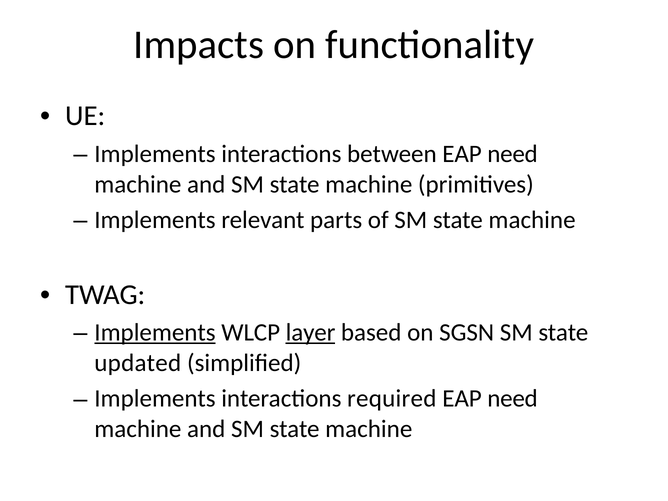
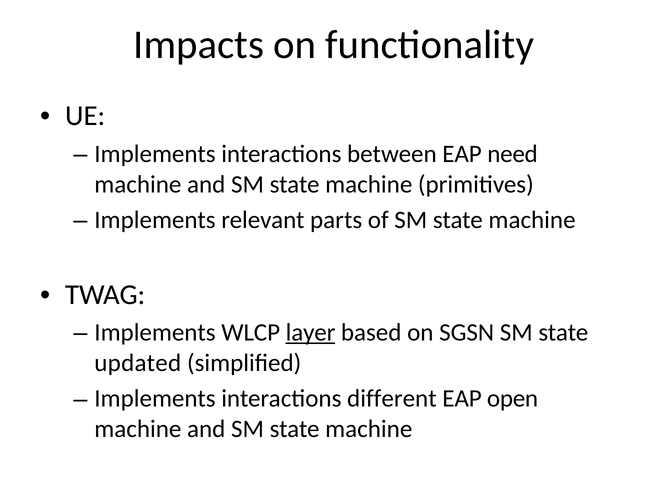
Implements at (155, 332) underline: present -> none
required: required -> different
need at (513, 399): need -> open
